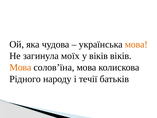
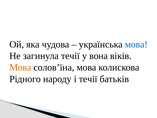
мова at (136, 44) colour: orange -> blue
загинула моїх: моїх -> течії
у віків: віків -> вона
